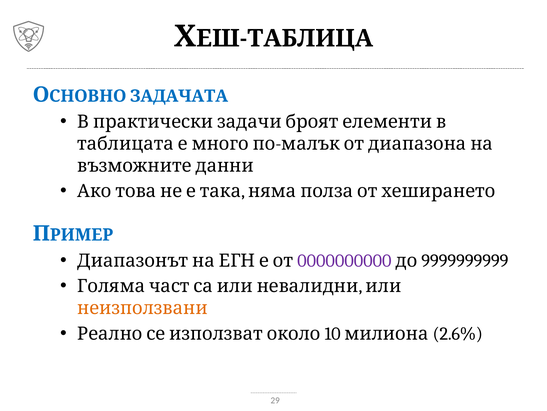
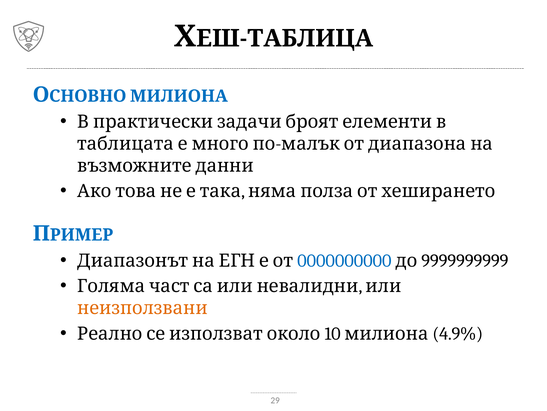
ЗАДАЧАТА at (179, 96): ЗАДАЧАТА -> МИЛИОНА
0000000000 colour: purple -> blue
2.6%: 2.6% -> 4.9%
